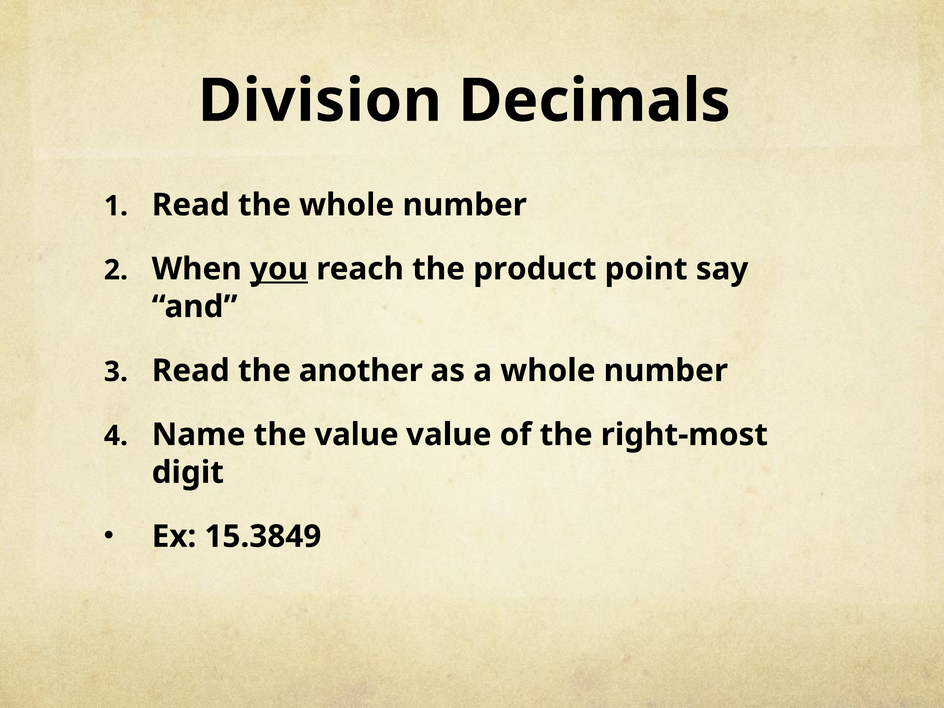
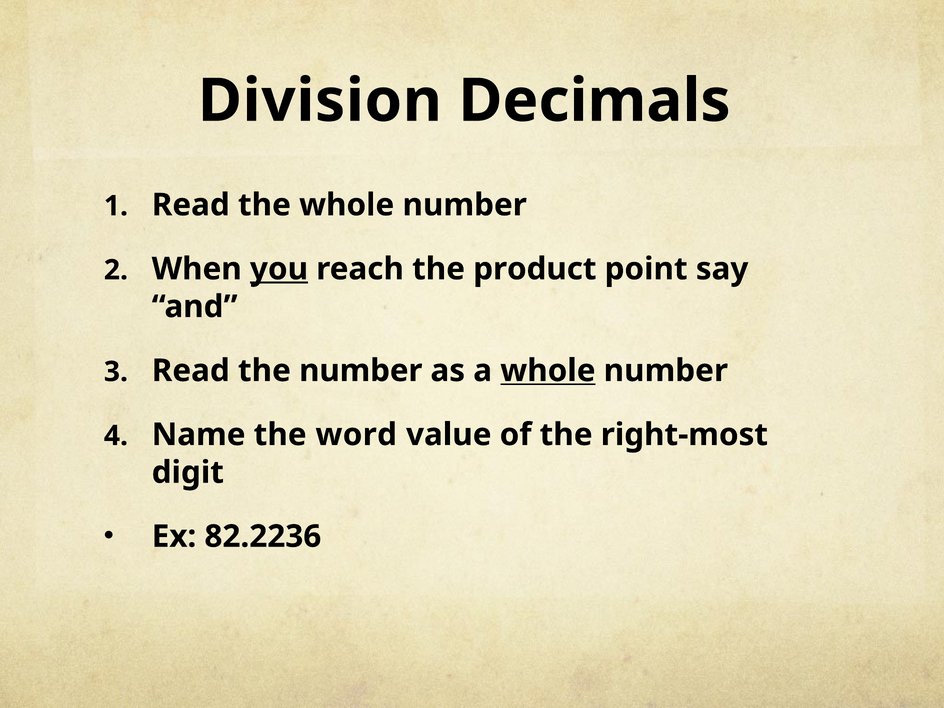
the another: another -> number
whole at (548, 371) underline: none -> present
the value: value -> word
15.3849: 15.3849 -> 82.2236
